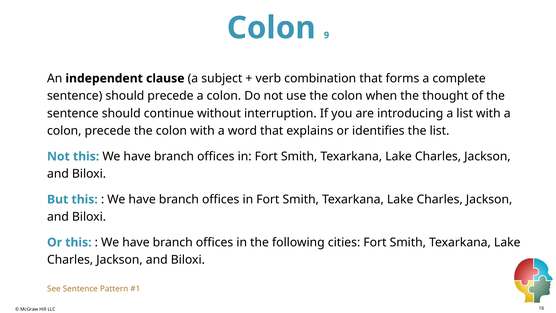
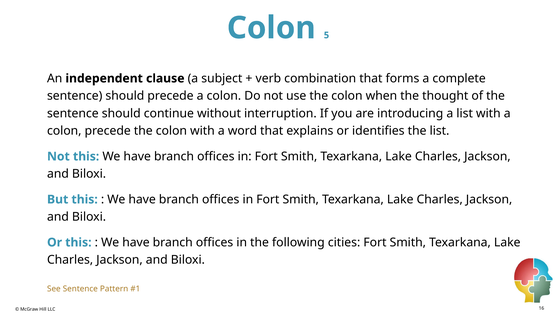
9: 9 -> 5
